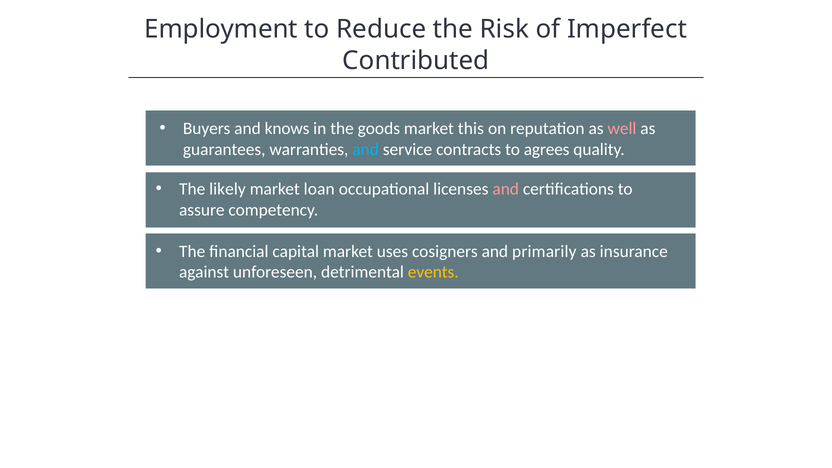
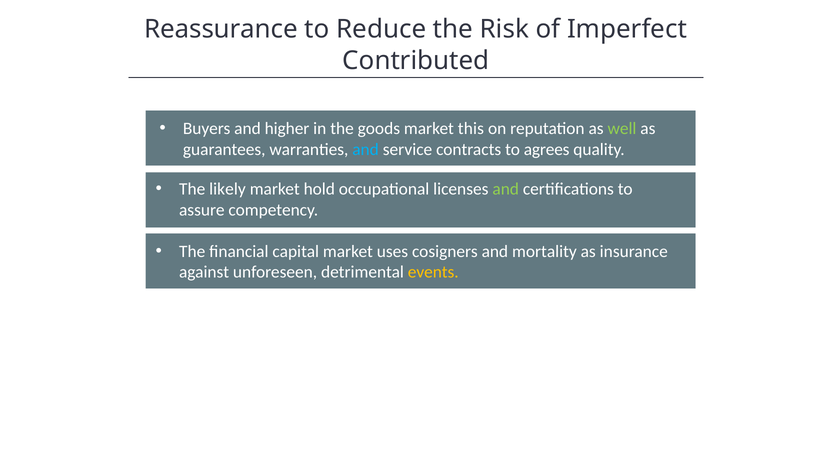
Employment: Employment -> Reassurance
knows: knows -> higher
well colour: pink -> light green
loan: loan -> hold
and at (506, 189) colour: pink -> light green
primarily: primarily -> mortality
